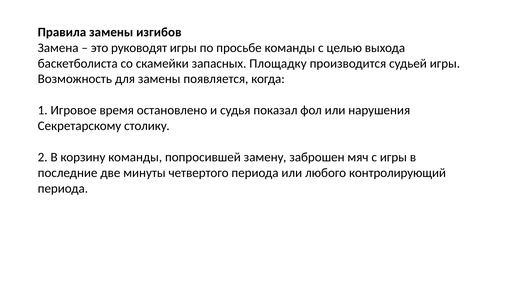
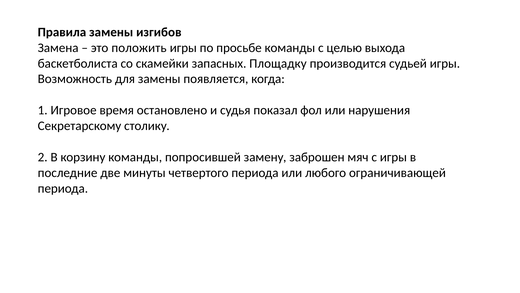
руководят: руководят -> положить
контролирующий: контролирующий -> ограничивающей
